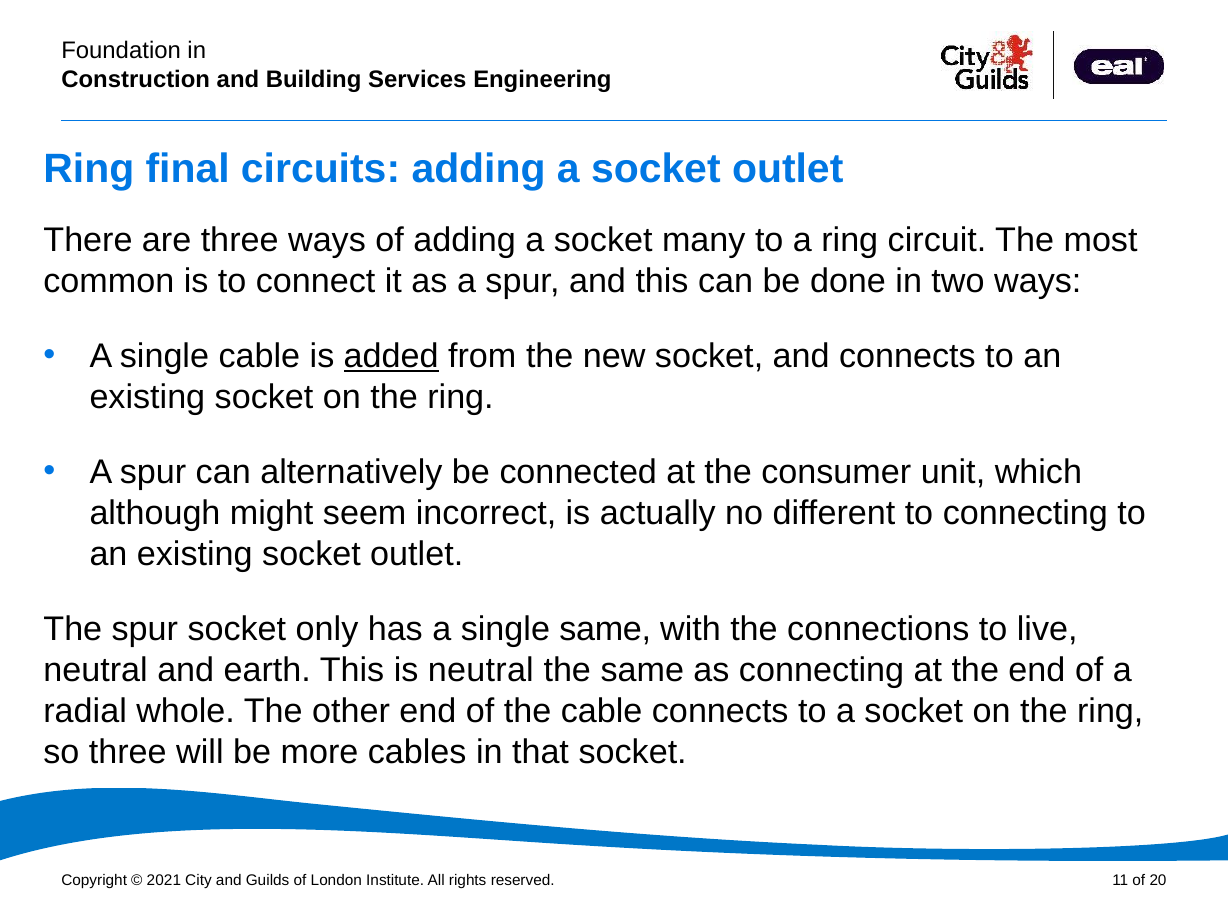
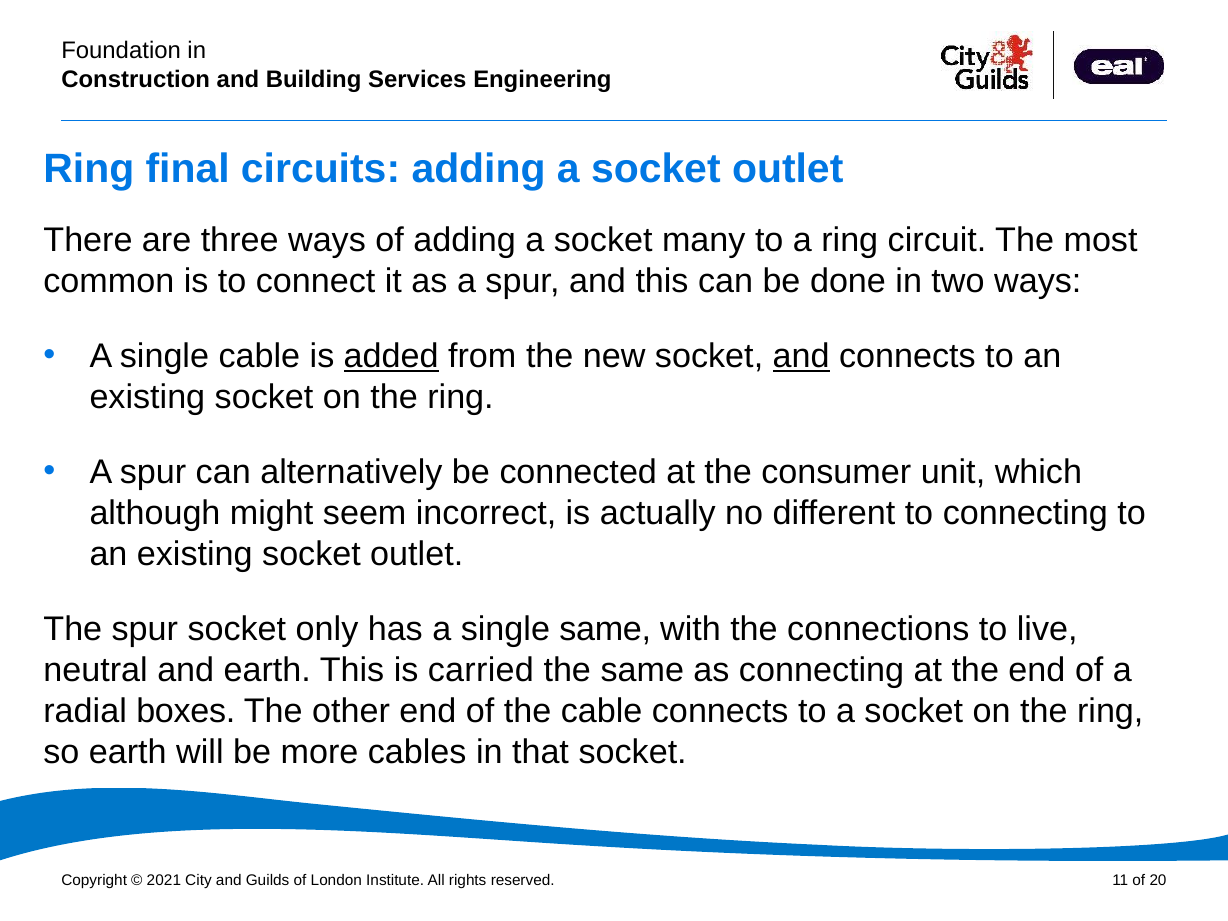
and at (801, 356) underline: none -> present
is neutral: neutral -> carried
whole: whole -> boxes
so three: three -> earth
